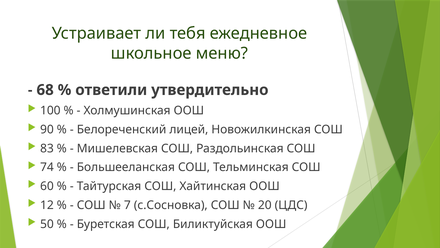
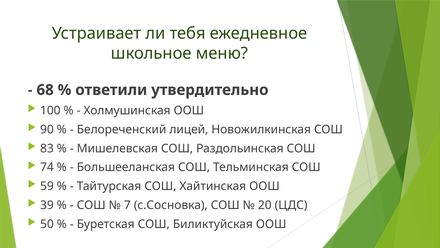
60: 60 -> 59
12: 12 -> 39
